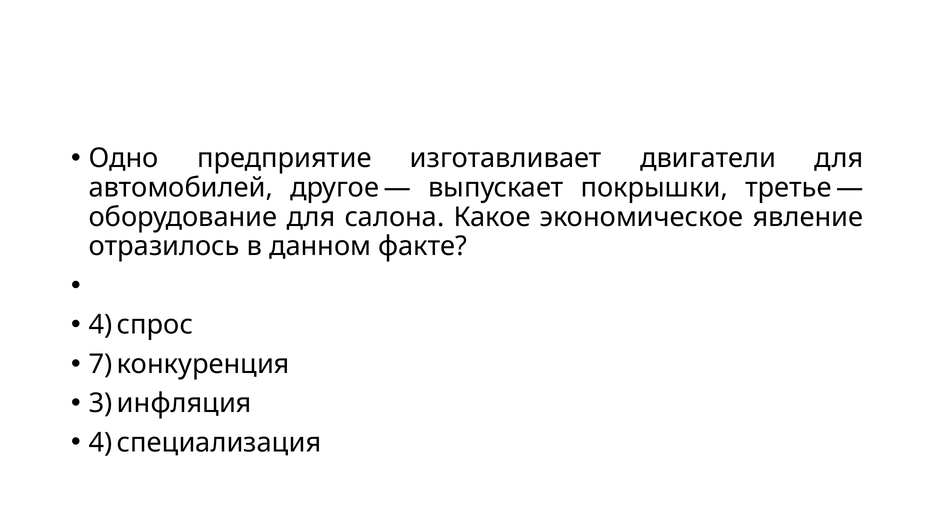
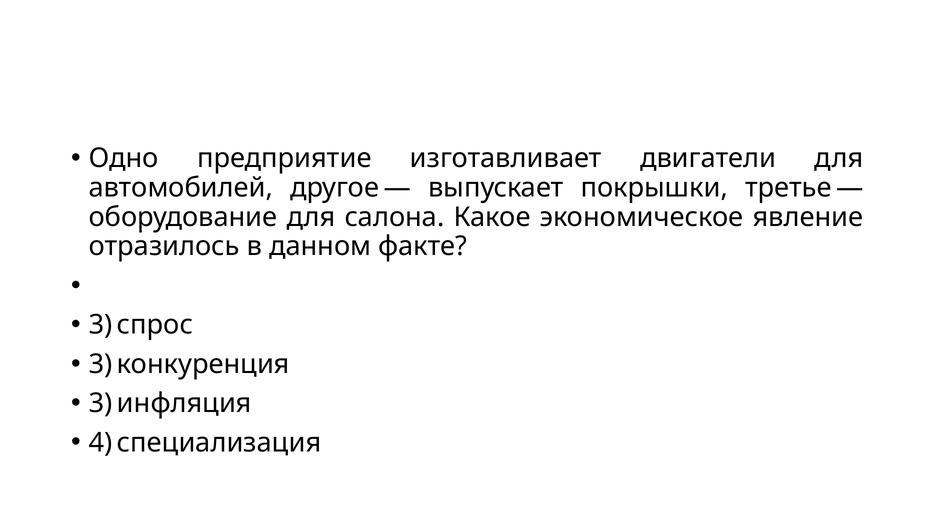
4 at (101, 325): 4 -> 3
7 at (101, 364): 7 -> 3
